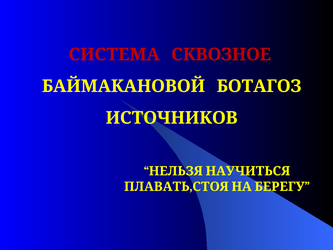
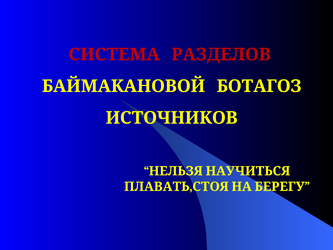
СКВОЗНОЕ: СКВОЗНОЕ -> РАЗДЕЛОВ
